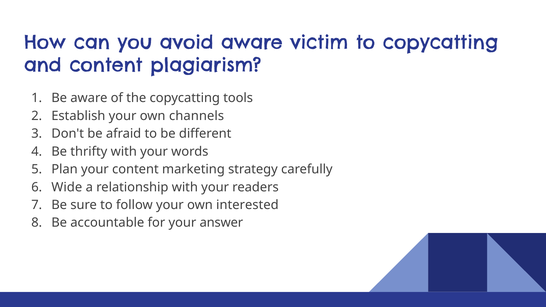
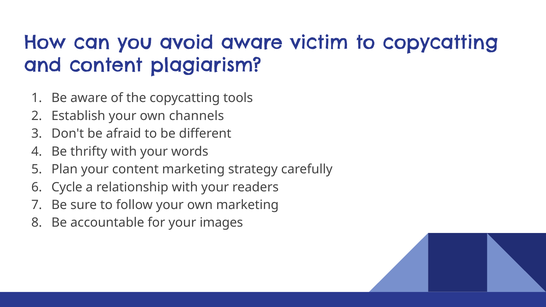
Wide: Wide -> Cycle
own interested: interested -> marketing
answer: answer -> images
